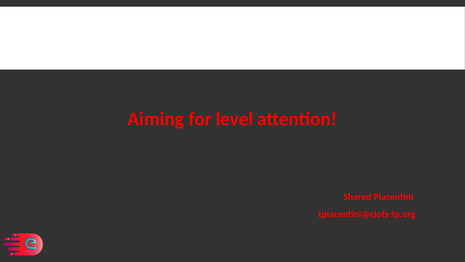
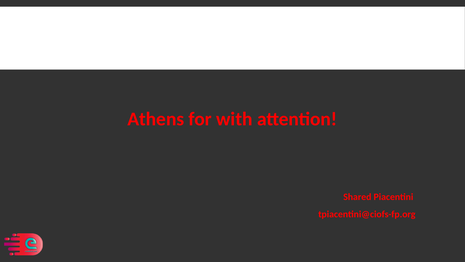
Aiming: Aiming -> Athens
level: level -> with
